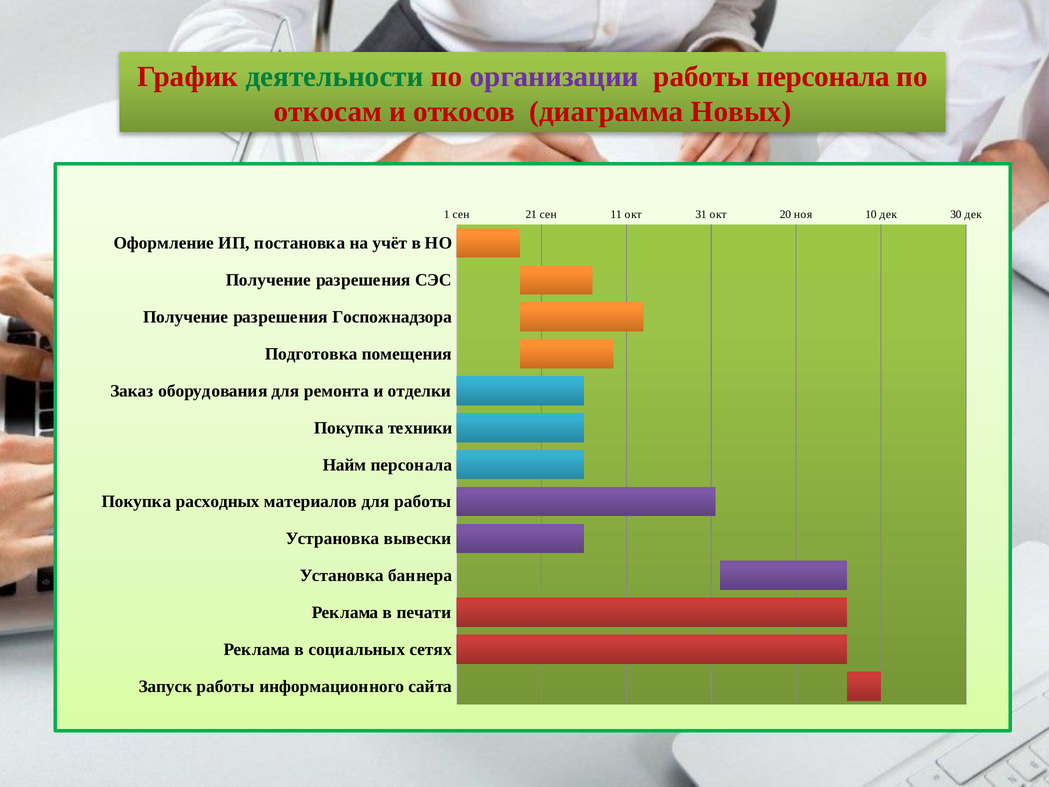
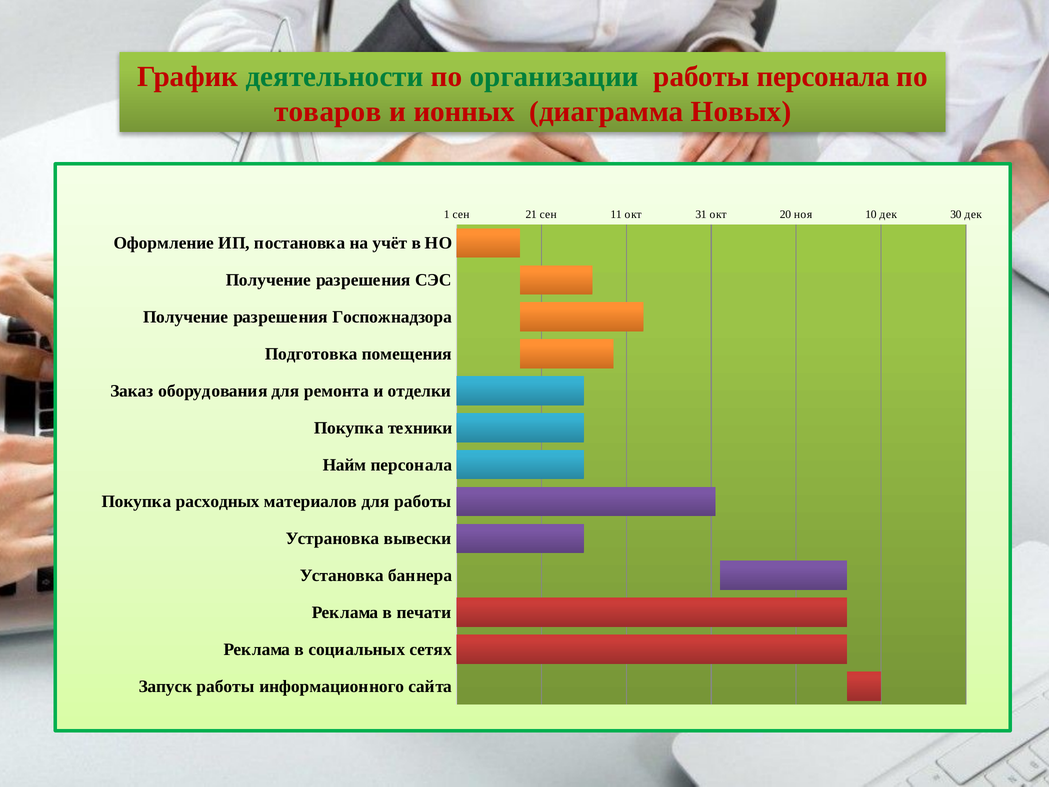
организации colour: purple -> green
откосам: откосам -> товаров
откосов: откосов -> ионных
